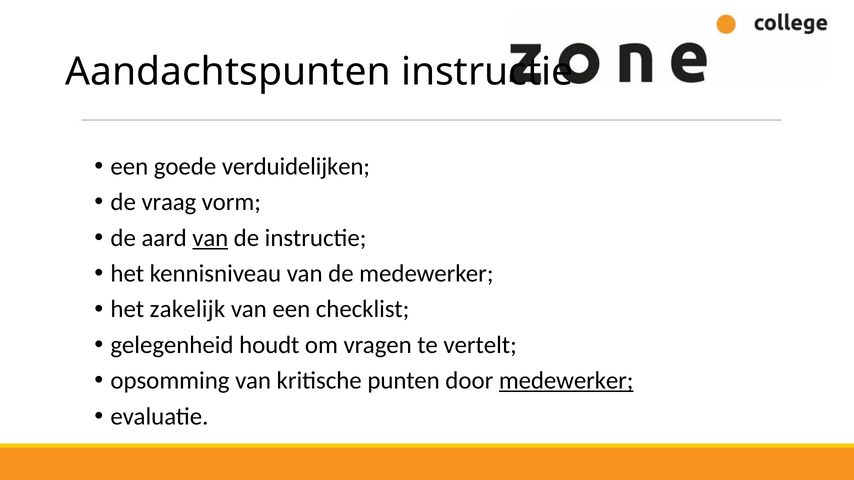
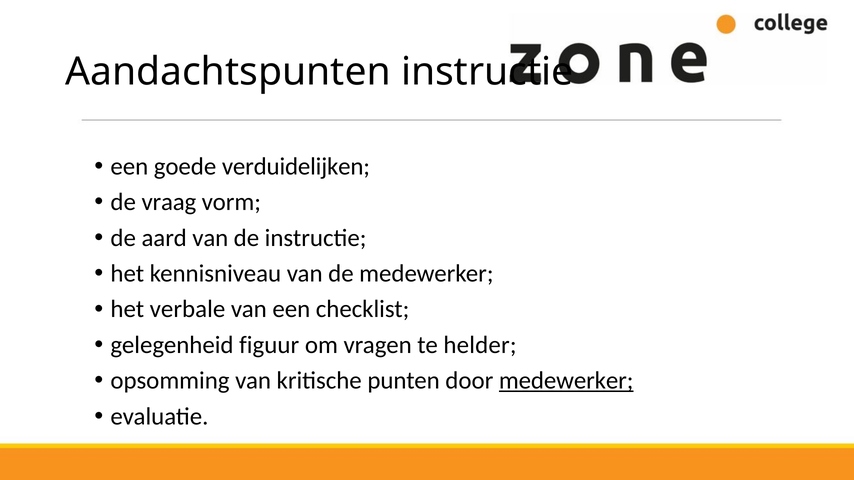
van at (210, 238) underline: present -> none
zakelijk: zakelijk -> verbale
houdt: houdt -> figuur
vertelt: vertelt -> helder
